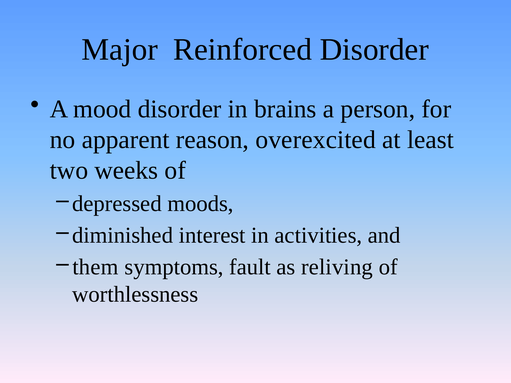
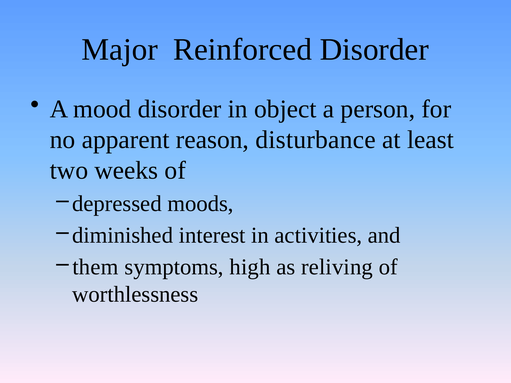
brains: brains -> object
overexcited: overexcited -> disturbance
fault: fault -> high
